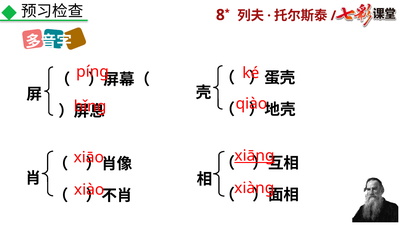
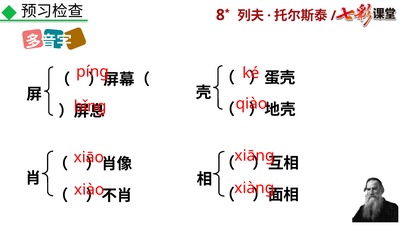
xiāng underline: present -> none
